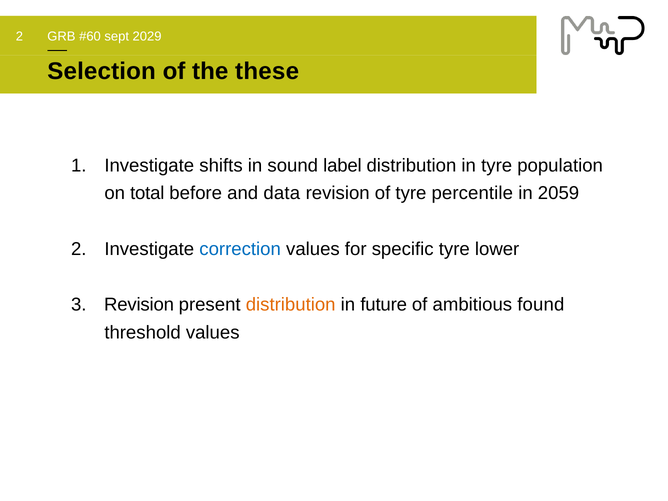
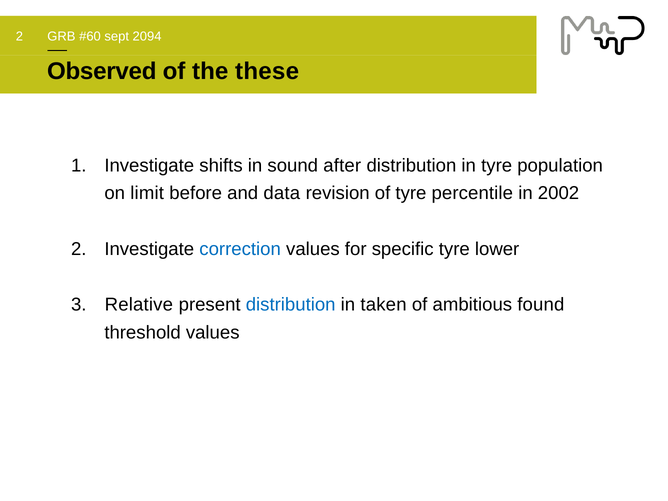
2029: 2029 -> 2094
Selection: Selection -> Observed
label: label -> after
total: total -> limit
2059: 2059 -> 2002
Revision at (139, 305): Revision -> Relative
distribution at (291, 305) colour: orange -> blue
future: future -> taken
